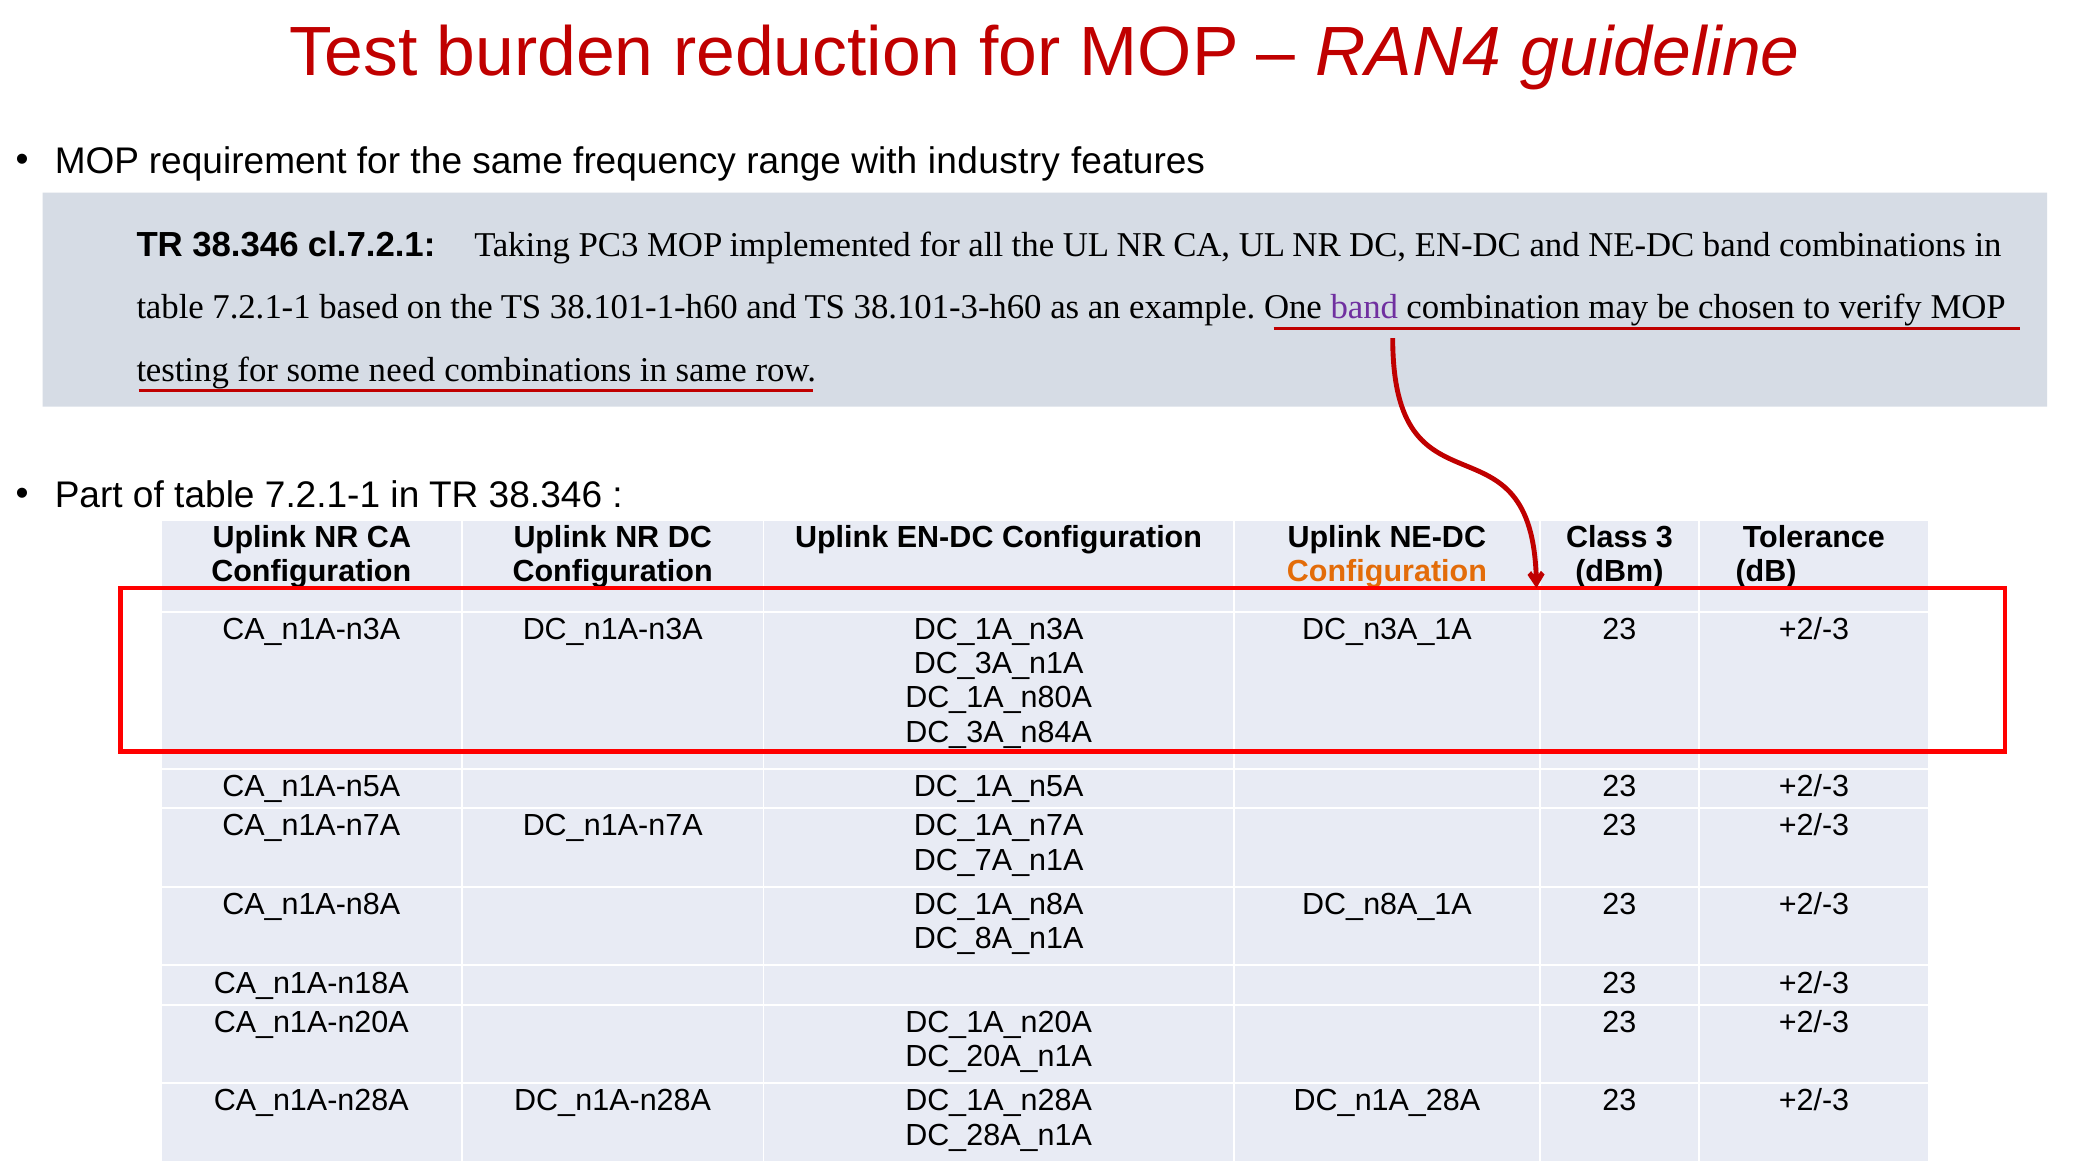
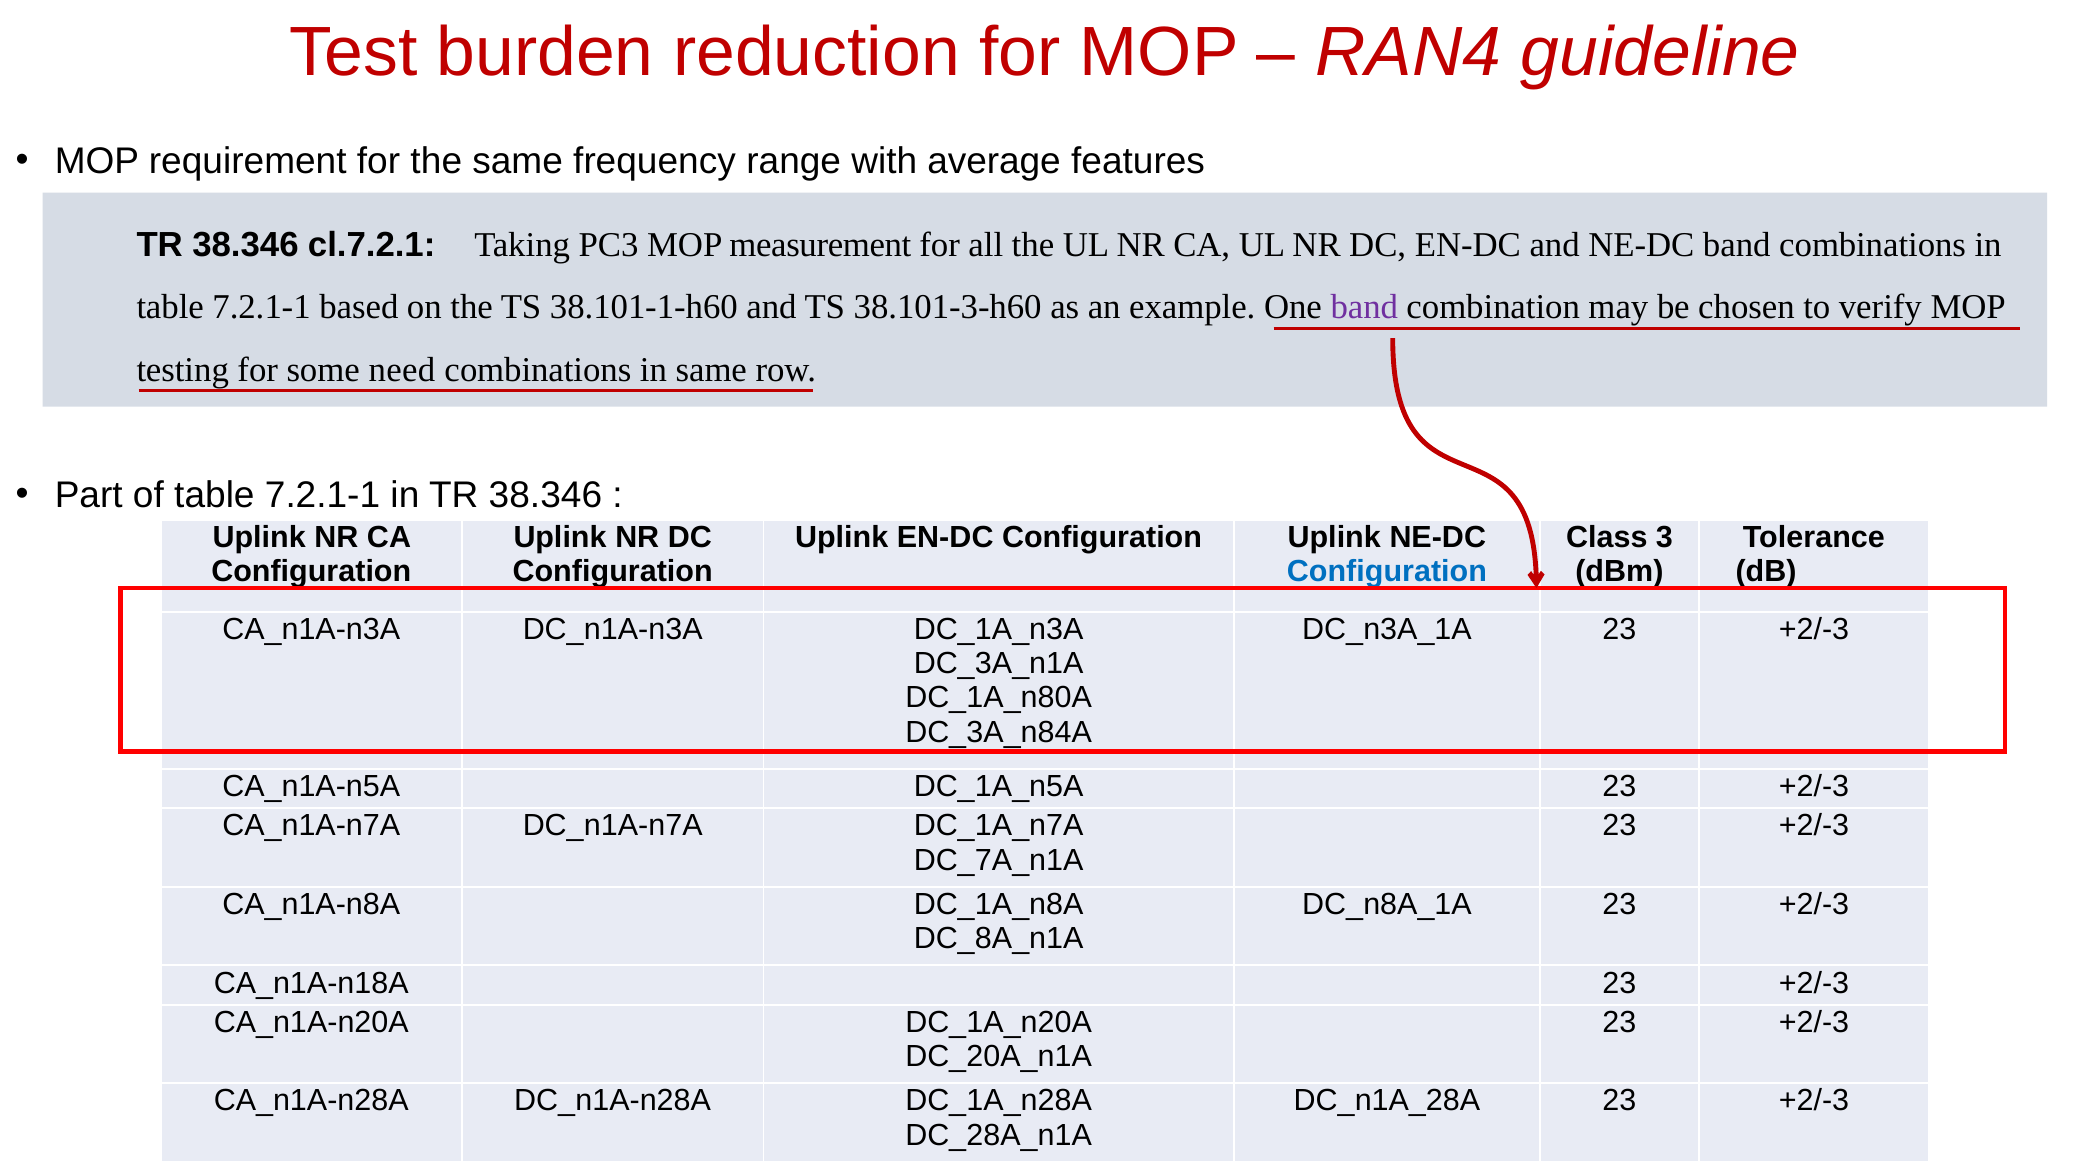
industry: industry -> average
implemented: implemented -> measurement
Configuration at (1387, 571) colour: orange -> blue
